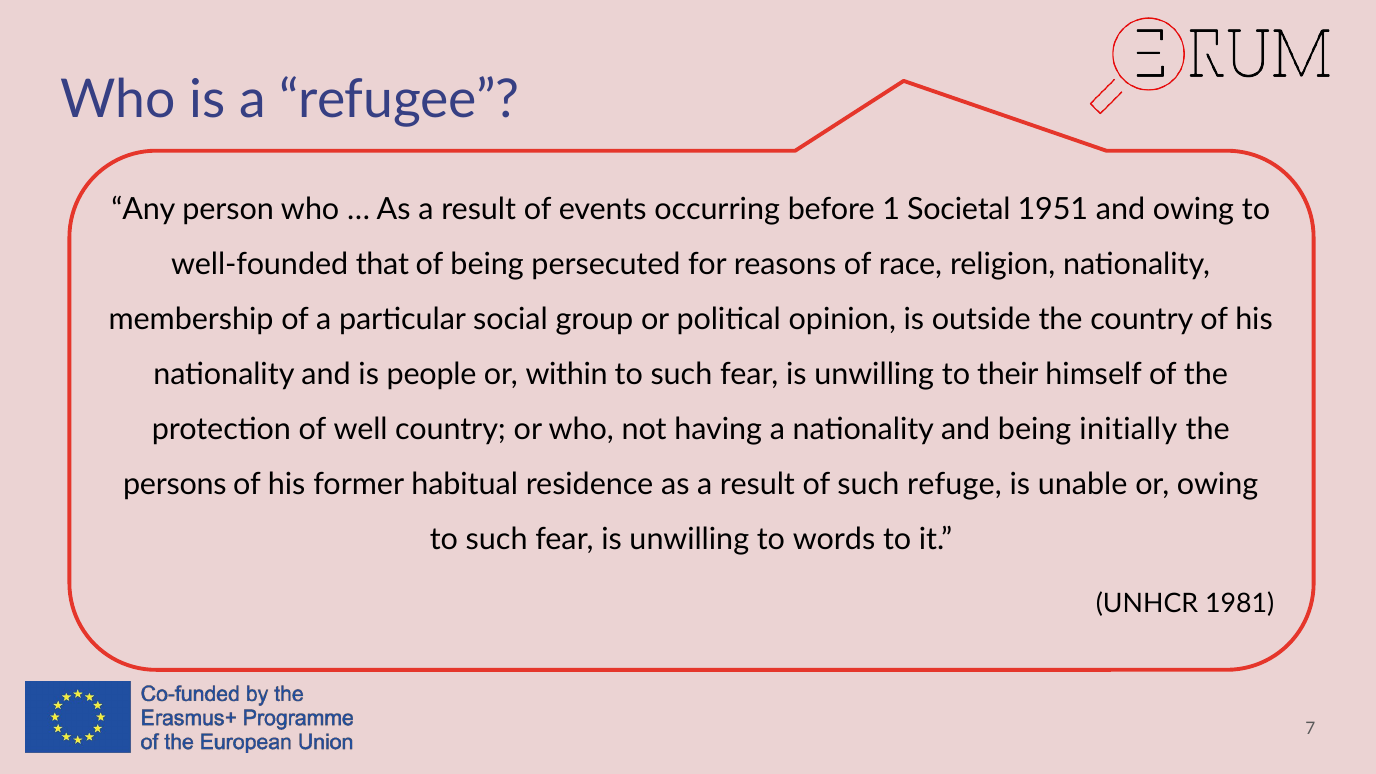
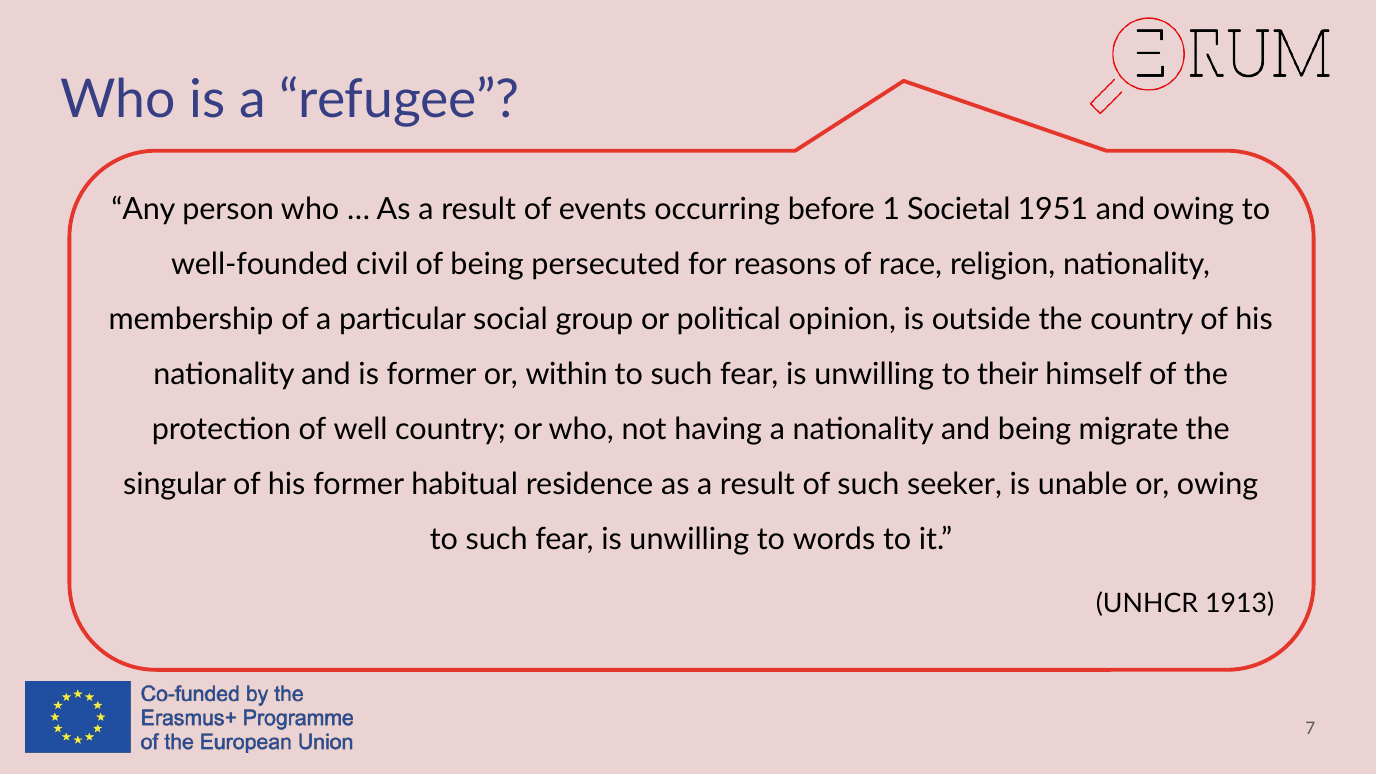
that: that -> civil
is people: people -> former
initially: initially -> migrate
persons: persons -> singular
refuge: refuge -> seeker
1981: 1981 -> 1913
